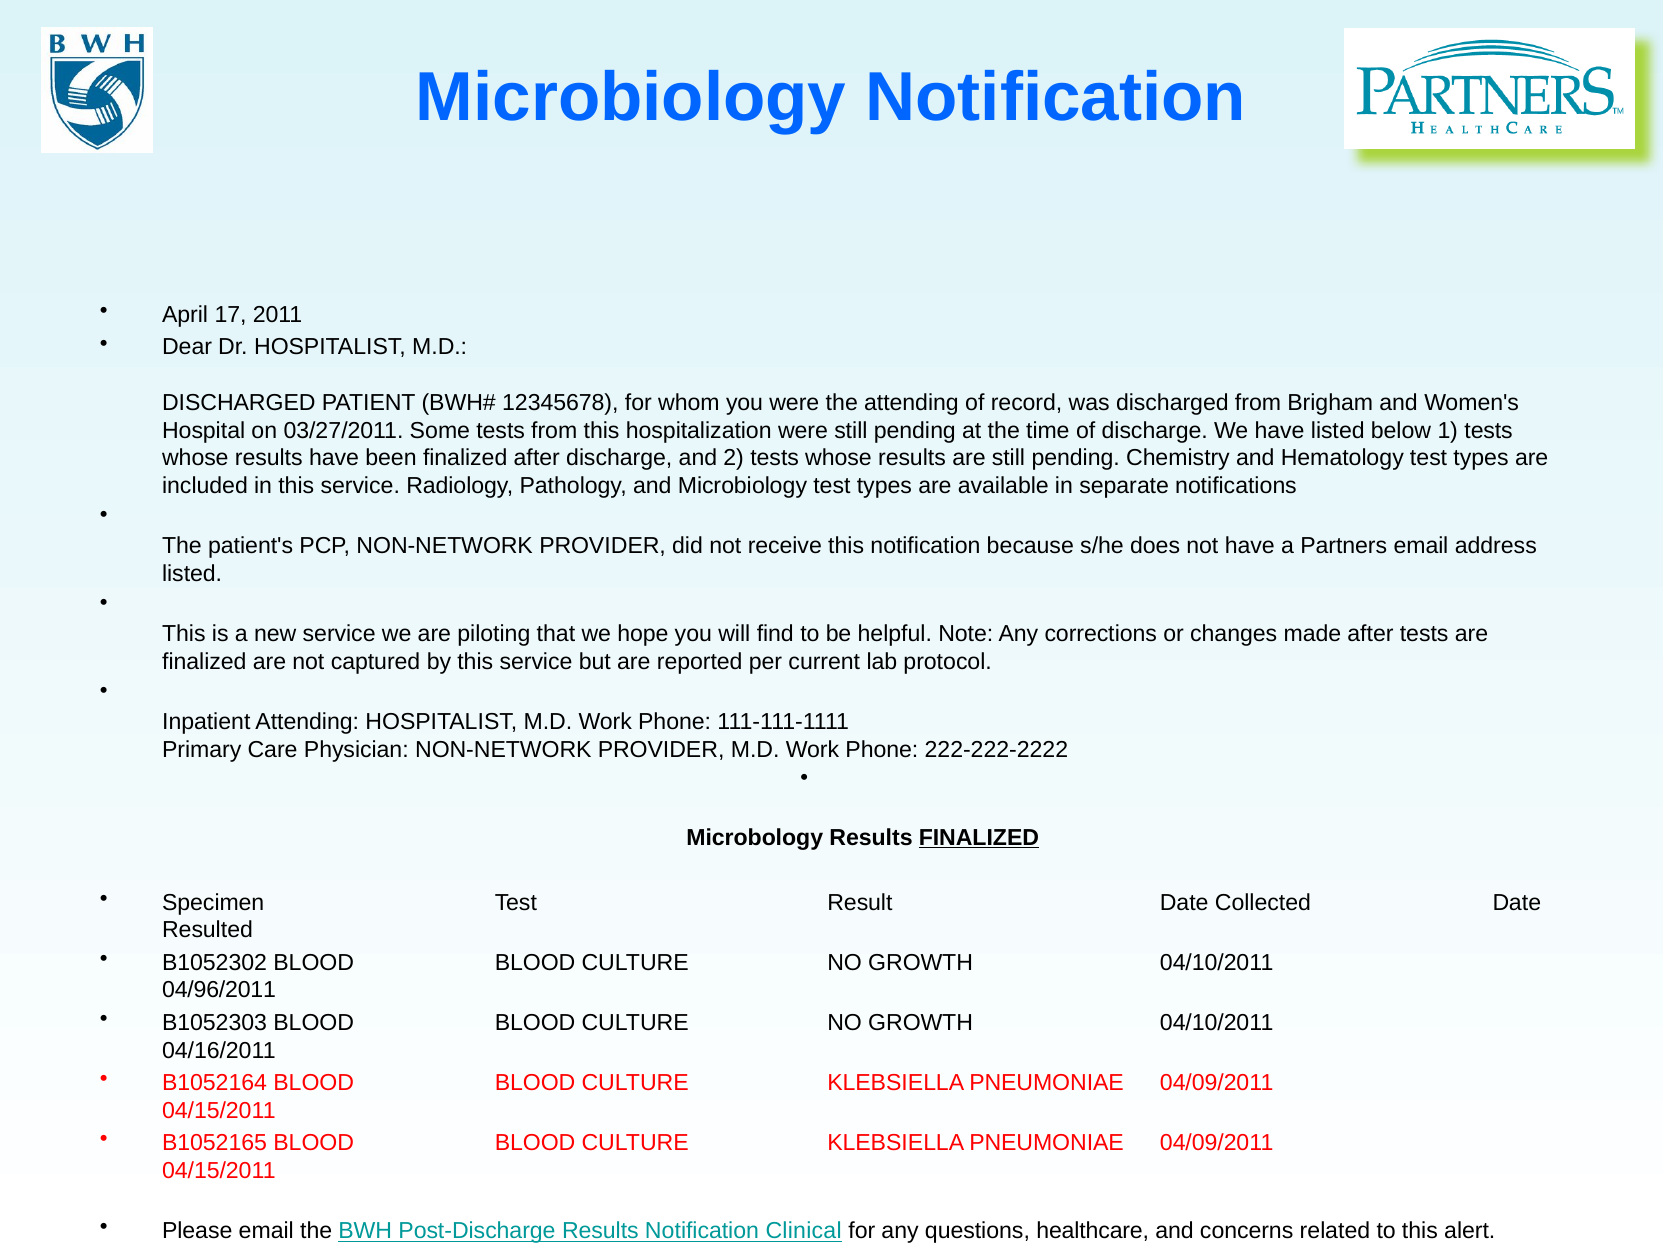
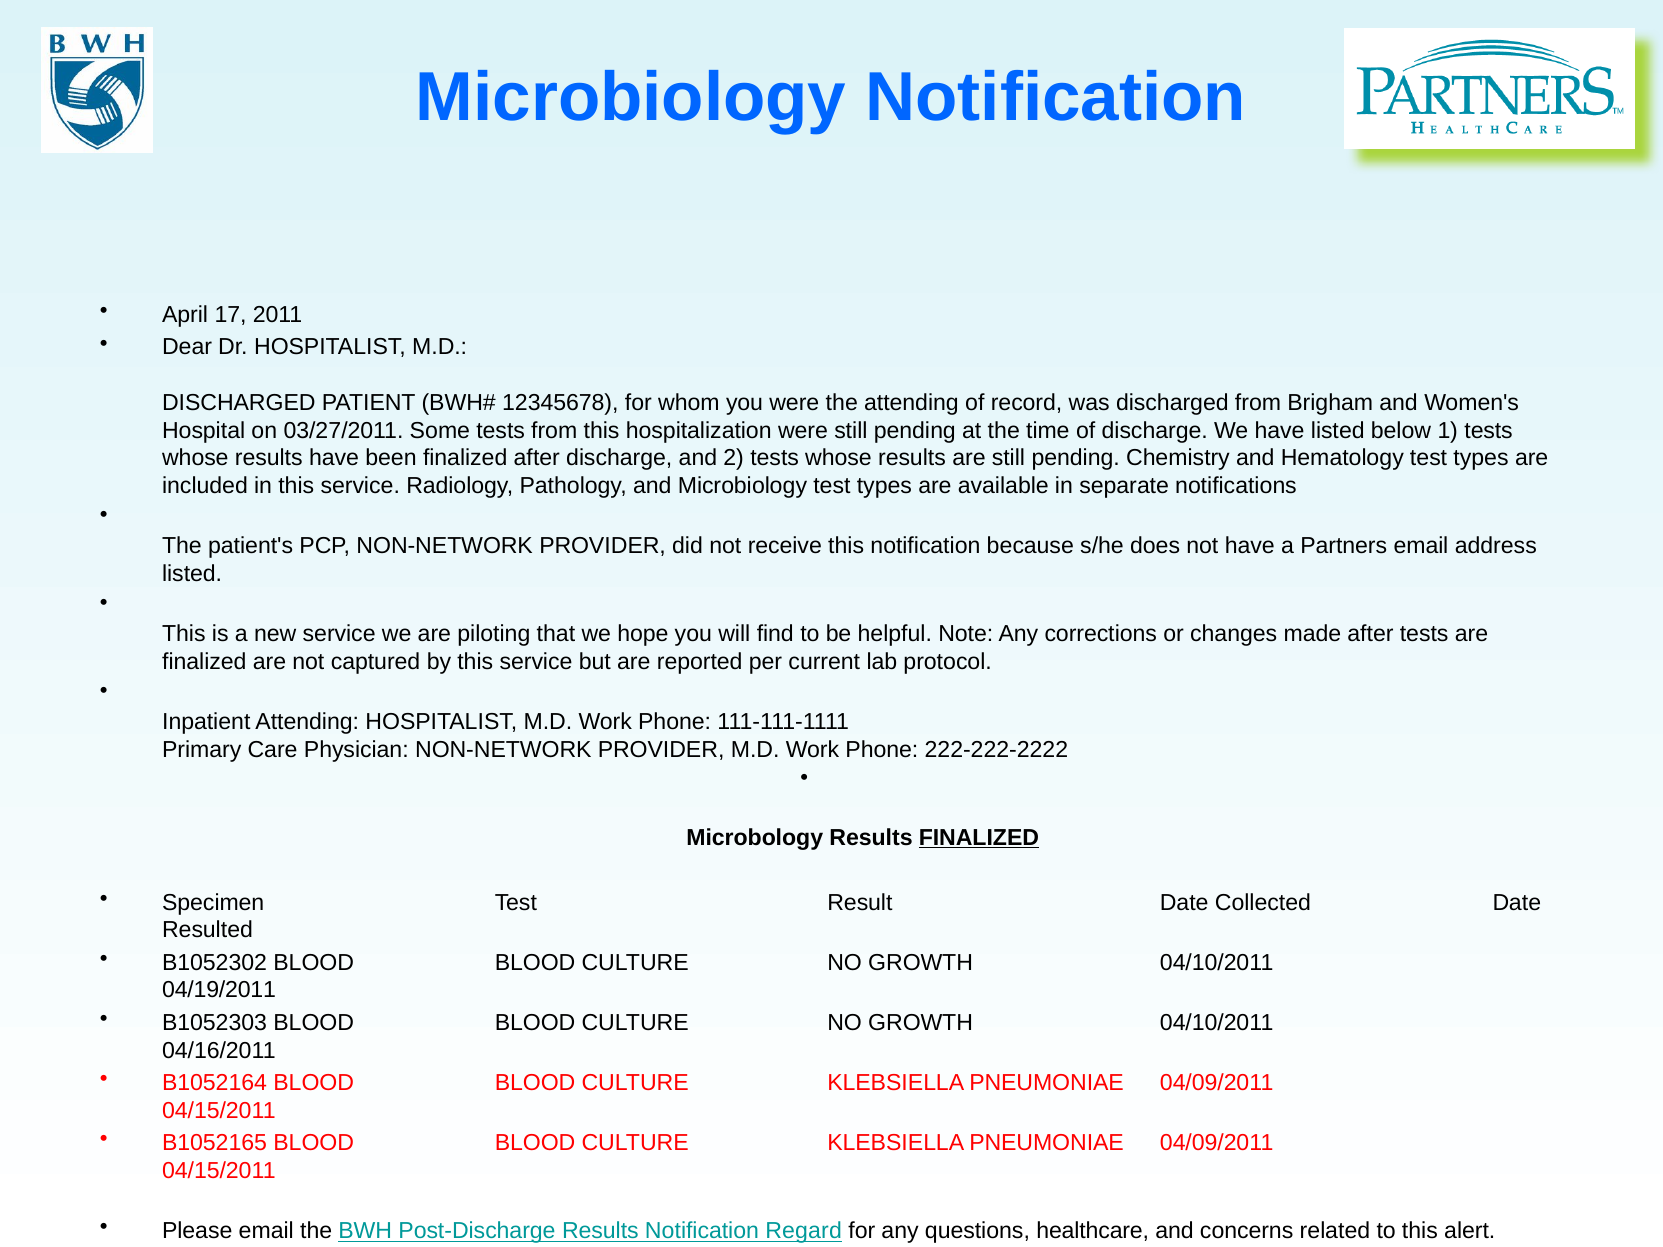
04/96/2011: 04/96/2011 -> 04/19/2011
Clinical: Clinical -> Regard
